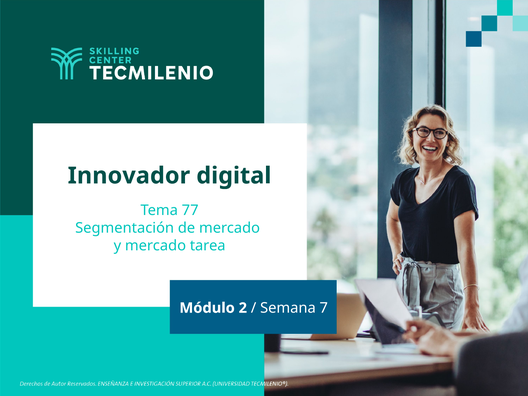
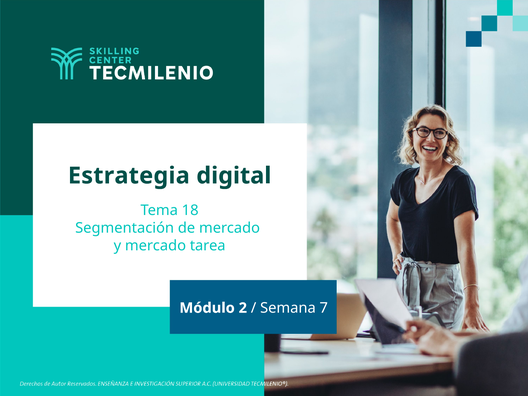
Innovador: Innovador -> Estrategia
77: 77 -> 18
